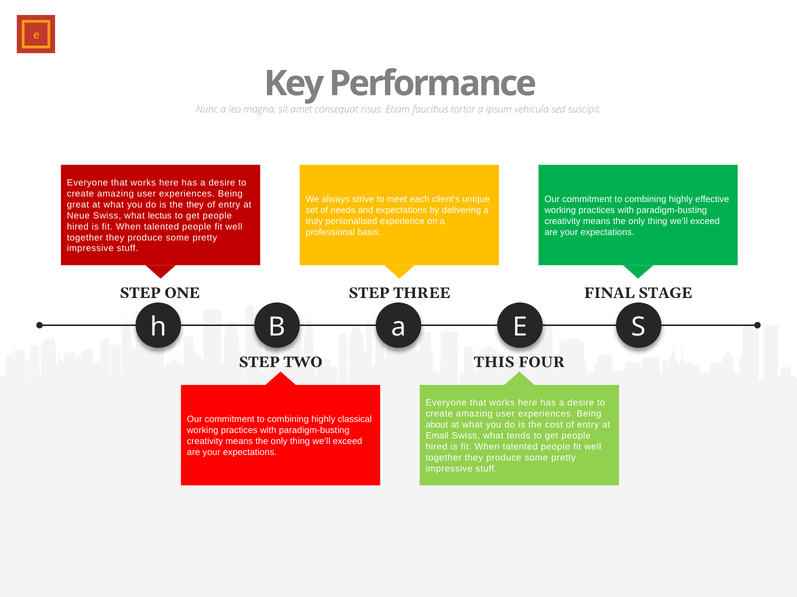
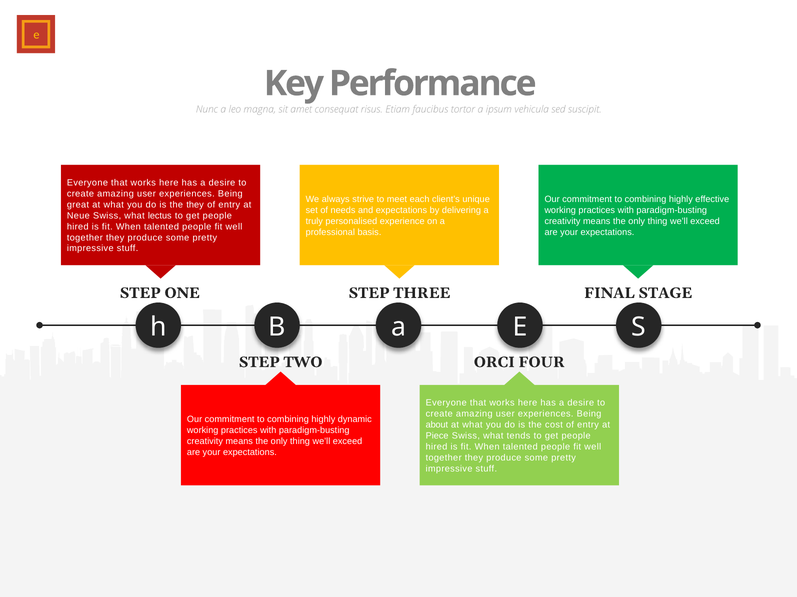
THIS: THIS -> ORCI
classical: classical -> dynamic
Email: Email -> Piece
